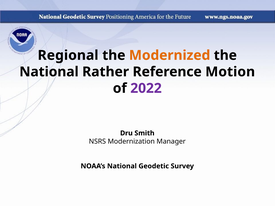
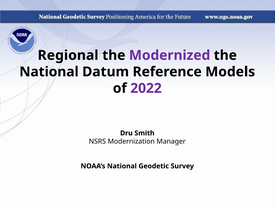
Modernized colour: orange -> purple
Rather: Rather -> Datum
Motion: Motion -> Models
